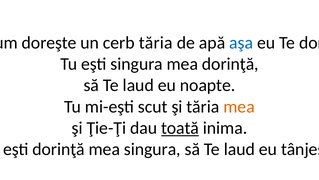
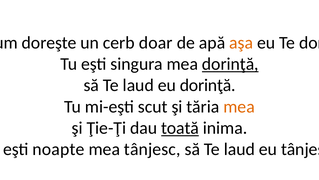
cerb tăria: tăria -> doar
aşa colour: blue -> orange
dorinţă at (230, 64) underline: none -> present
eu noapte: noapte -> dorinţă
eşti dorinţă: dorinţă -> noapte
mea singura: singura -> tânjesc
